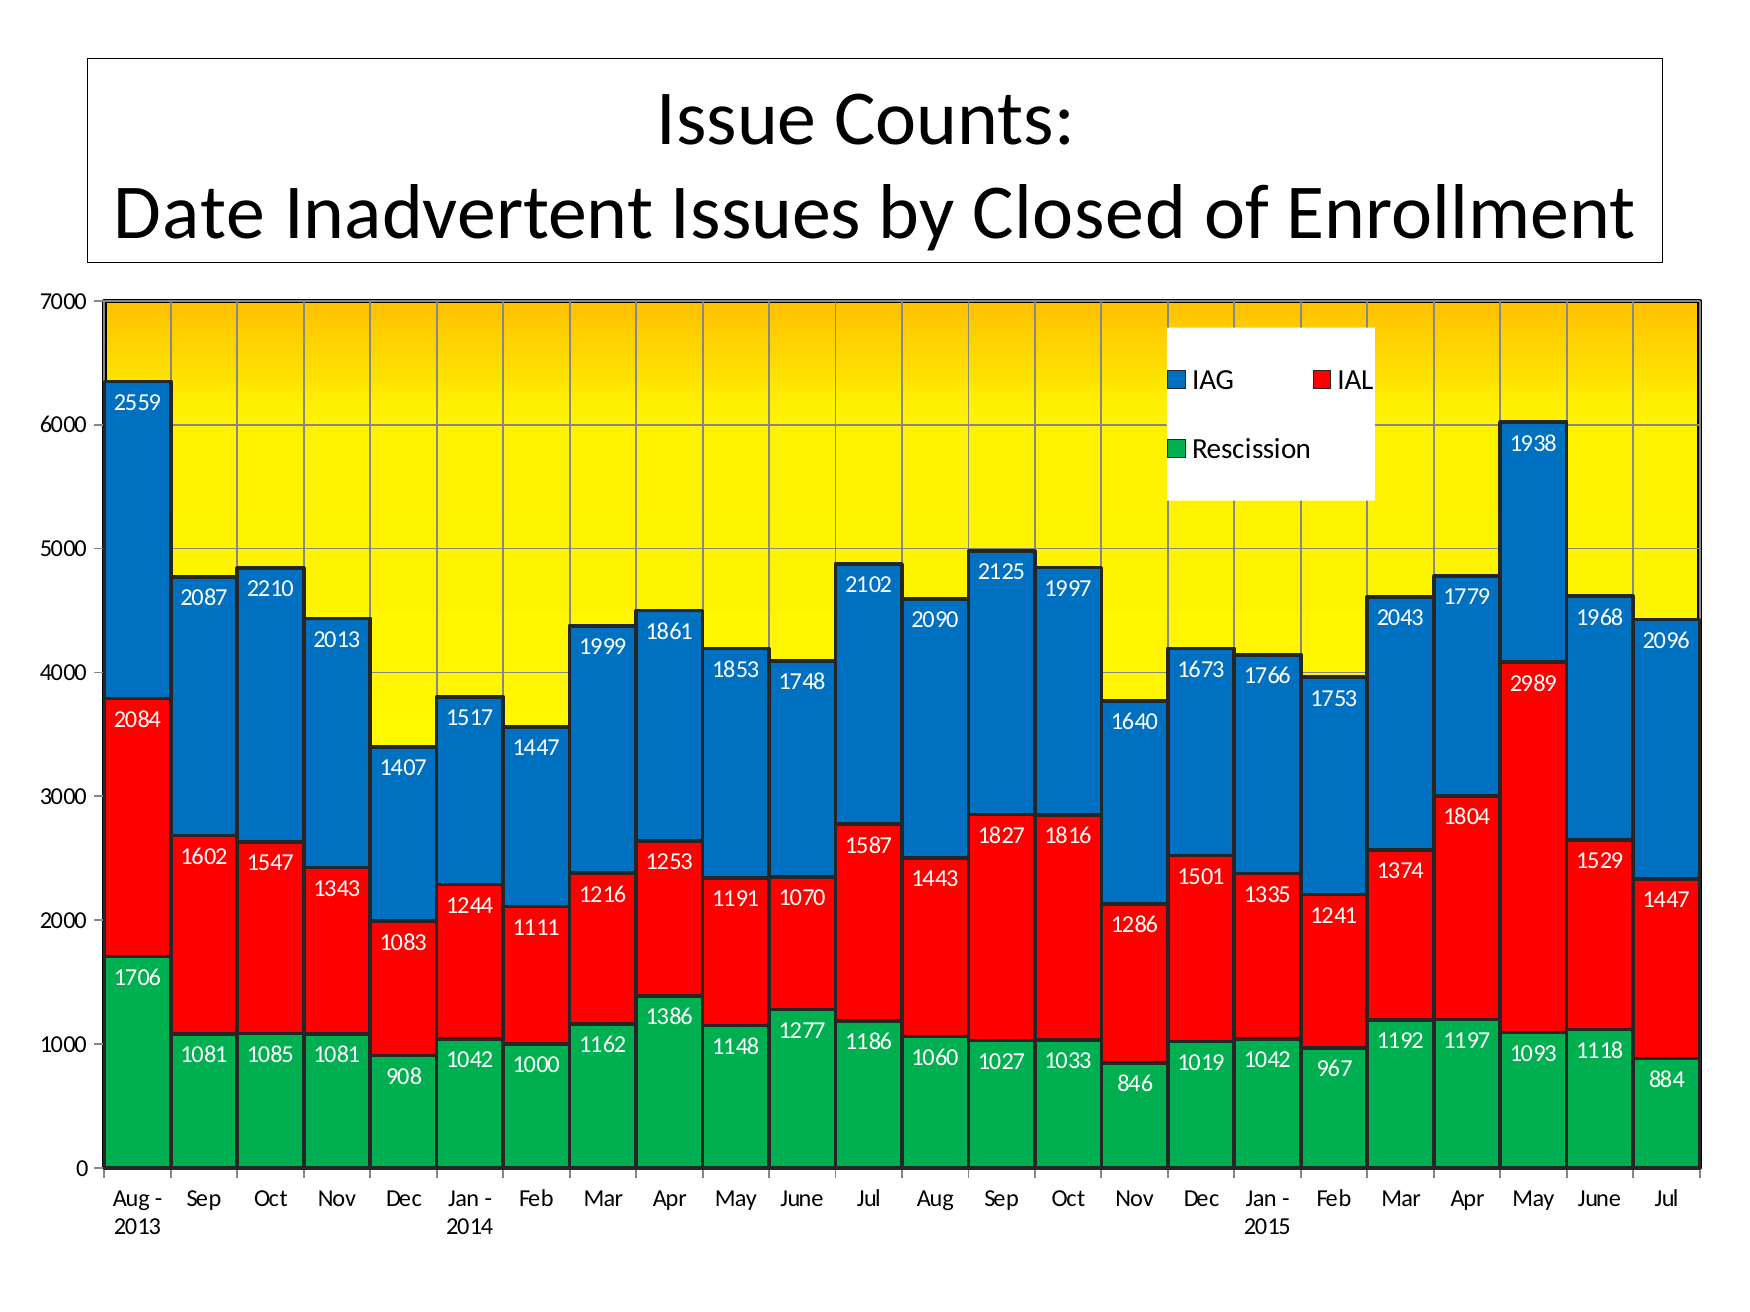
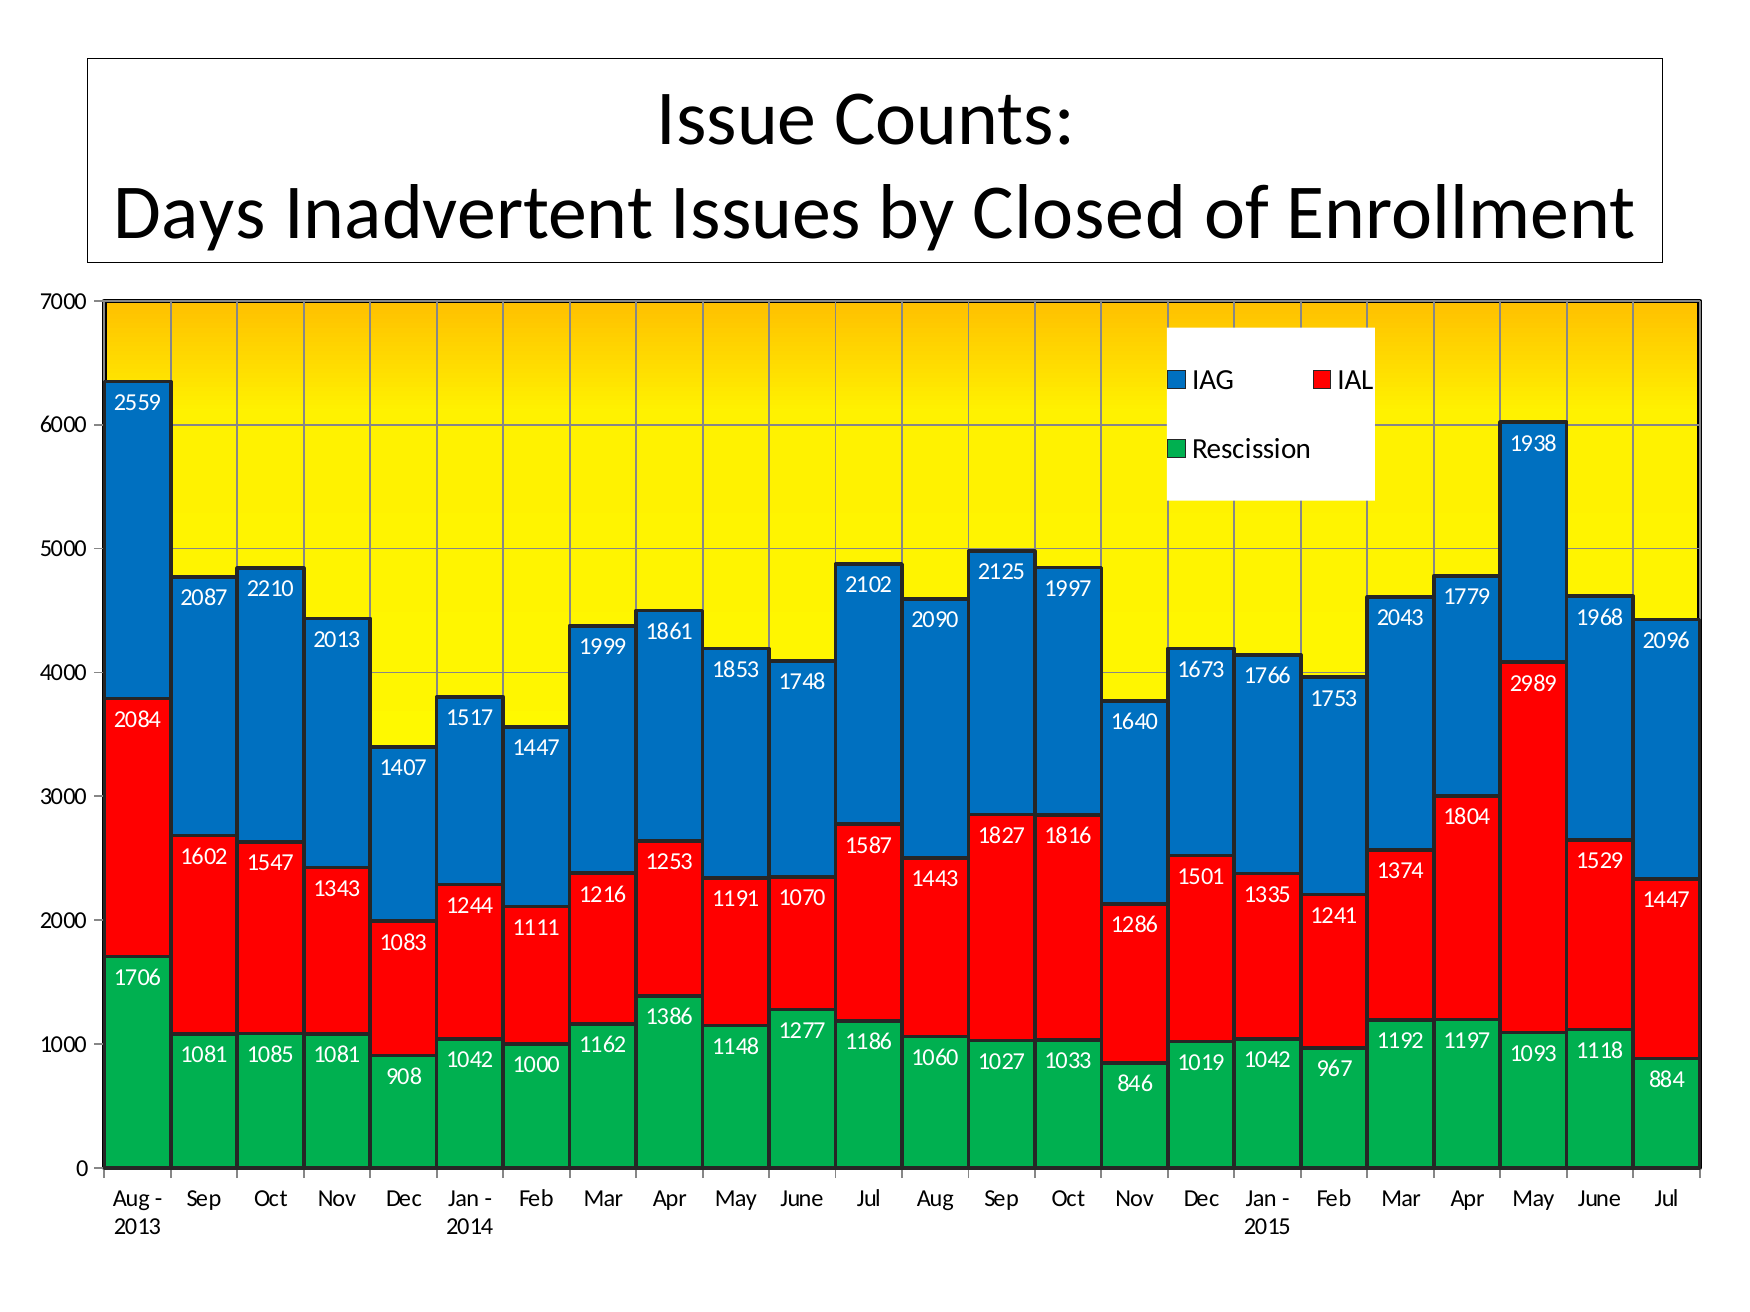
Date: Date -> Days
